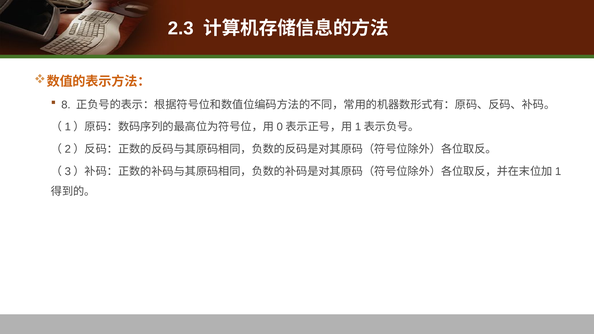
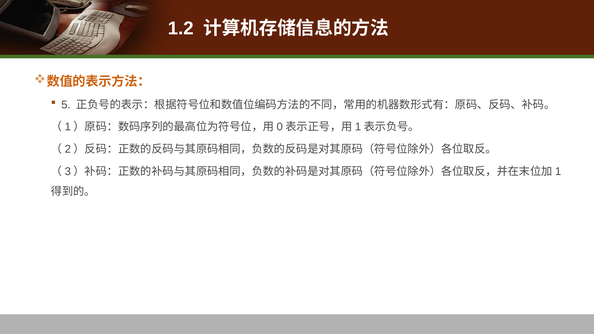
2.3: 2.3 -> 1.2
8: 8 -> 5
